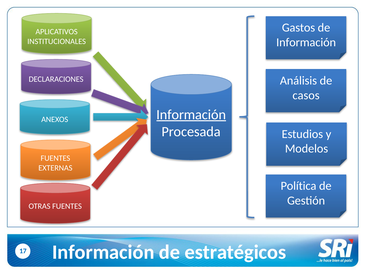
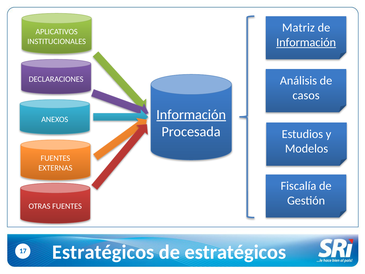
Gastos: Gastos -> Matriz
Información at (306, 42) underline: none -> present
Política: Política -> Fiscalía
17 Información: Información -> Estratégicos
